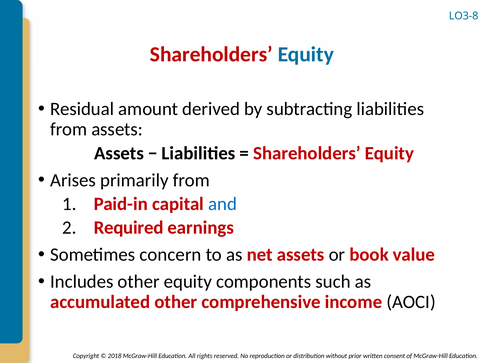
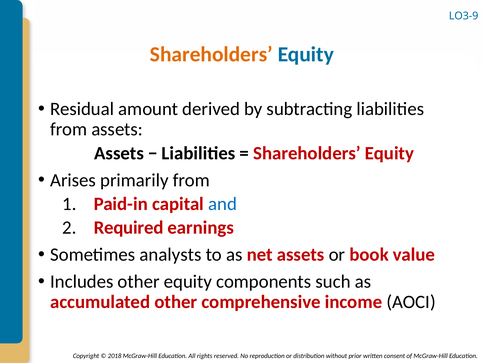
LO3-8: LO3-8 -> LO3-9
Shareholders at (211, 54) colour: red -> orange
concern: concern -> analysts
